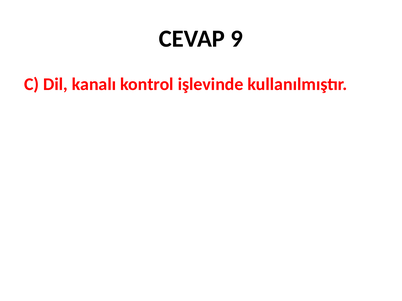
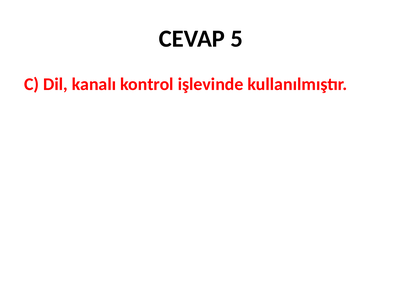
9: 9 -> 5
